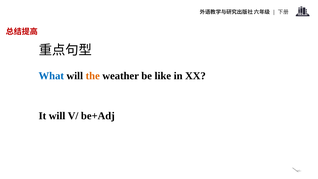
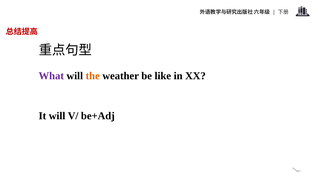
What colour: blue -> purple
